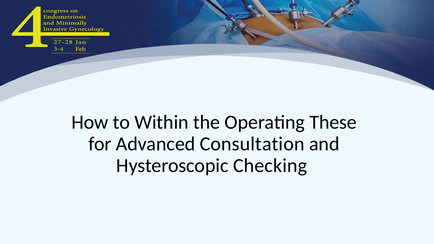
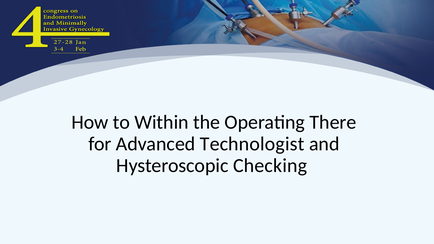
These: These -> There
Consultation: Consultation -> Technologist
